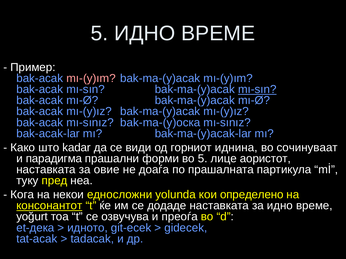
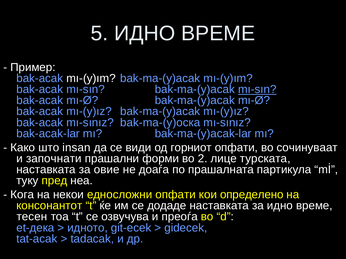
mı-(y)ım at (91, 78) colour: pink -> white
kadar: kadar -> insan
горниот иднина: иднина -> опфати
парадигма: парадигма -> започнати
во 5: 5 -> 2
аористот: аористот -> турската
едносложни yolunda: yolunda -> опфати
консонантот underline: present -> none
yoğurt: yoğurt -> тесен
